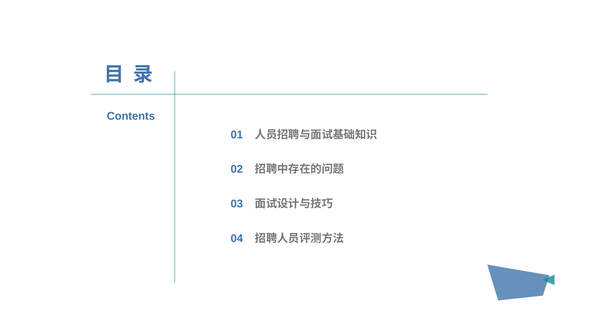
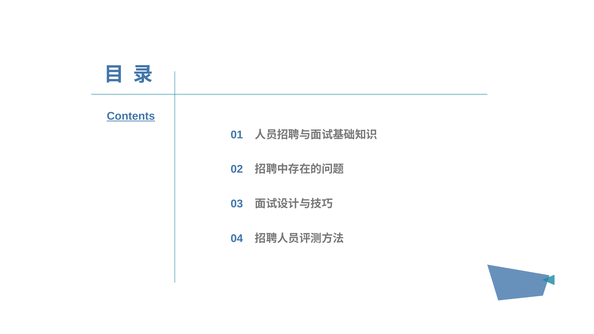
Contents underline: none -> present
